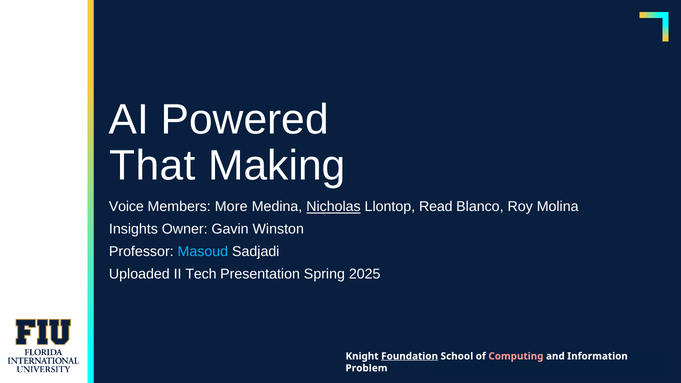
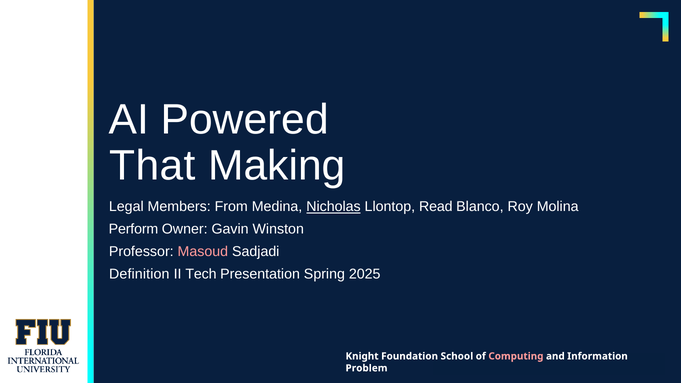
Voice: Voice -> Legal
More: More -> From
Insights: Insights -> Perform
Masoud colour: light blue -> pink
Uploaded: Uploaded -> Definition
Foundation underline: present -> none
